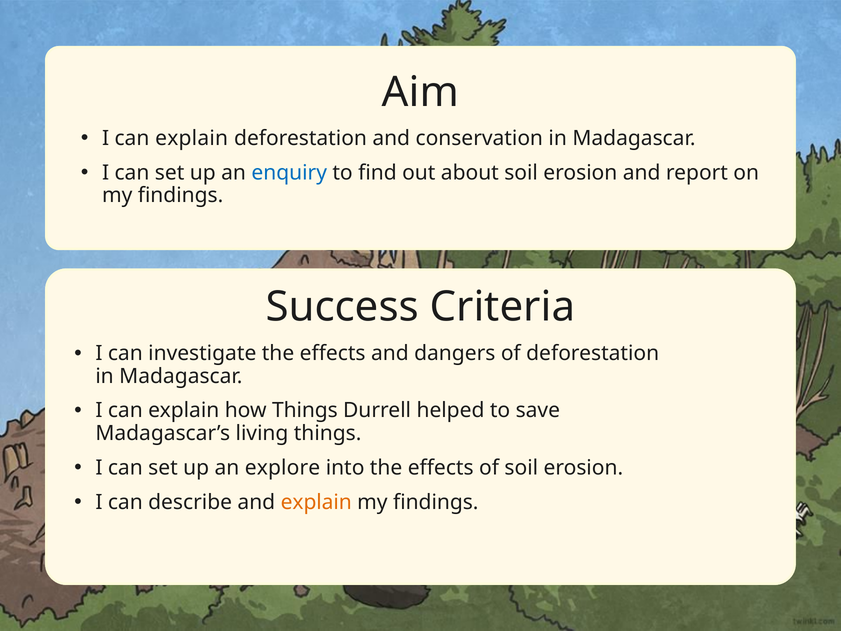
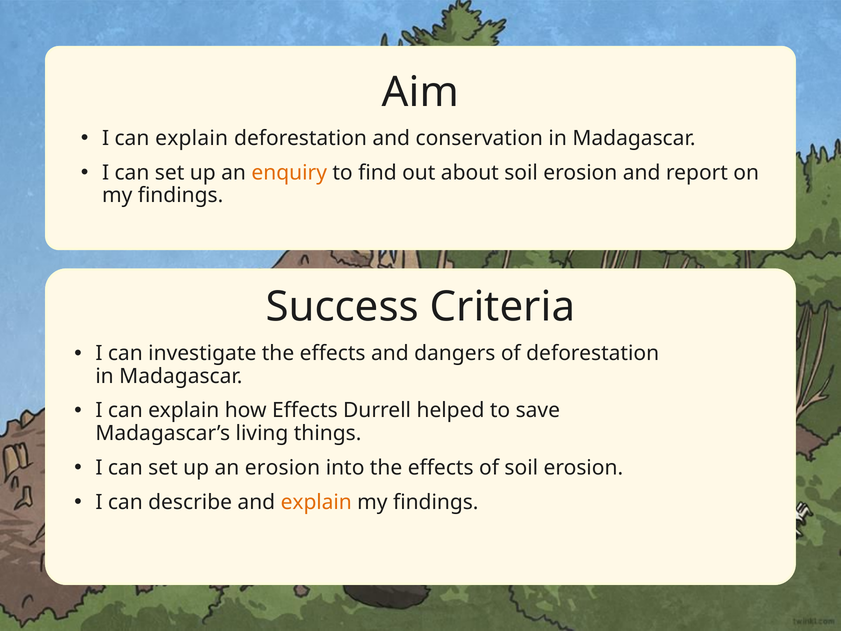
enquiry colour: blue -> orange
Things at (305, 410): Things -> Effects
an explore: explore -> erosion
